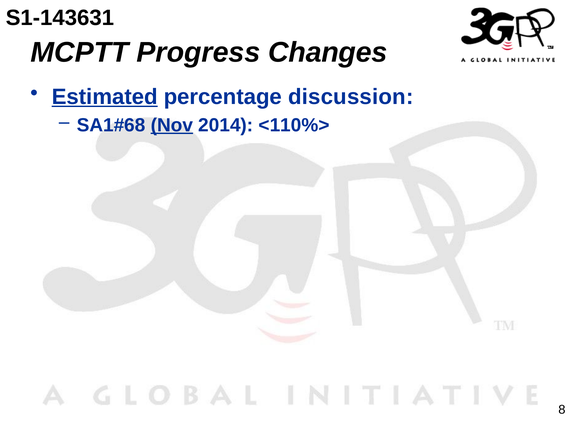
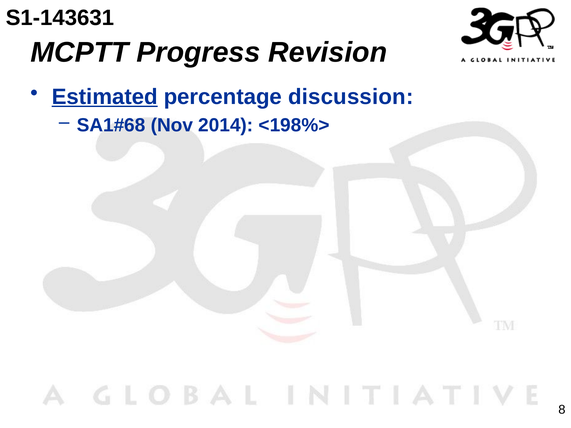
Changes: Changes -> Revision
Nov underline: present -> none
<110%>: <110%> -> <198%>
